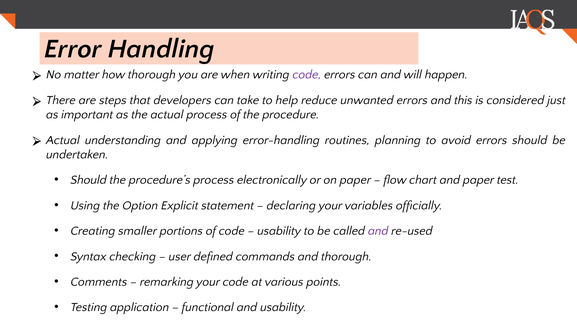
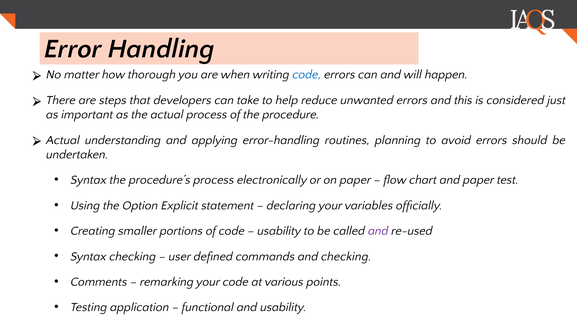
code at (307, 75) colour: purple -> blue
Should at (89, 180): Should -> Syntax
and thorough: thorough -> checking
